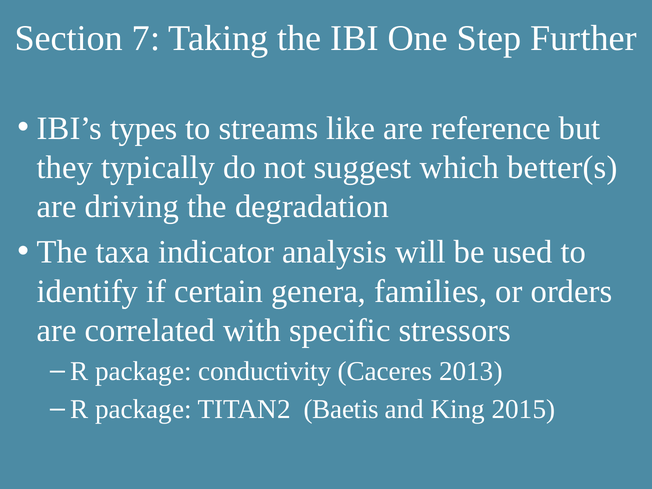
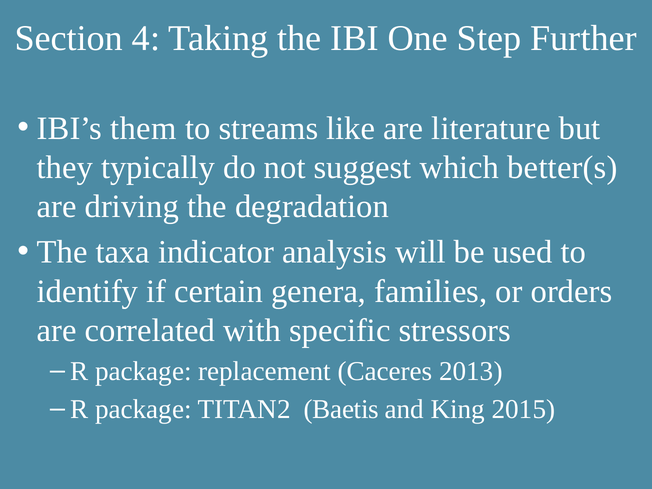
7: 7 -> 4
types: types -> them
reference: reference -> literature
conductivity: conductivity -> replacement
